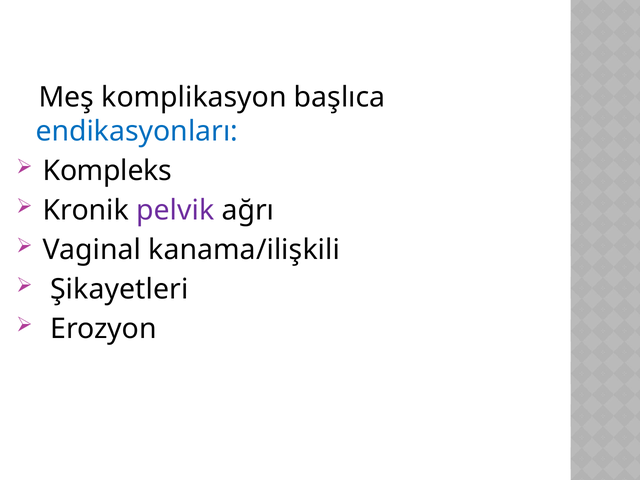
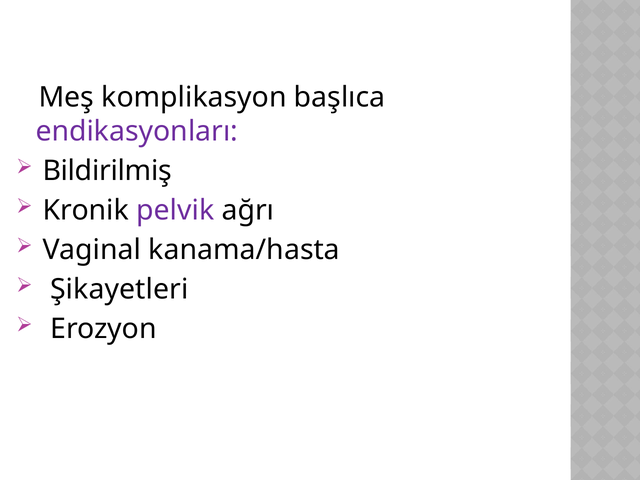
endikasyonları colour: blue -> purple
Kompleks: Kompleks -> Bildirilmiş
kanama/ilişkili: kanama/ilişkili -> kanama/hasta
